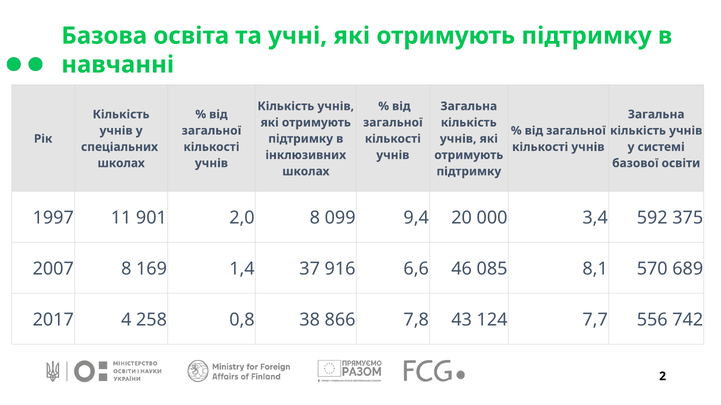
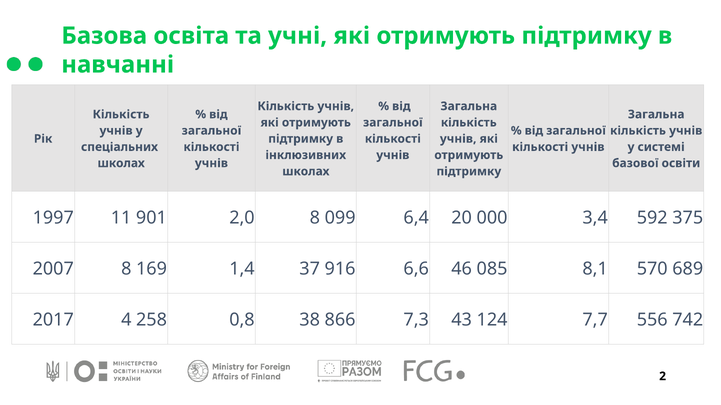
9,4: 9,4 -> 6,4
7,8: 7,8 -> 7,3
